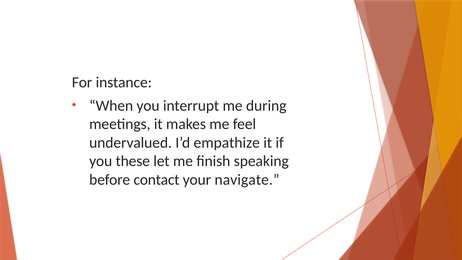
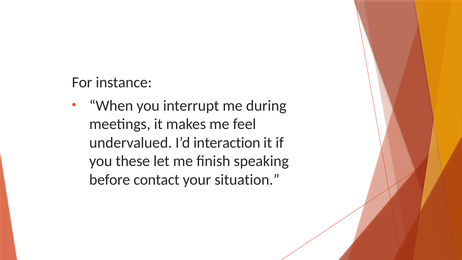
empathize: empathize -> interaction
navigate: navigate -> situation
